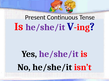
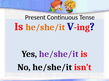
he/she/it at (45, 28) colour: purple -> orange
